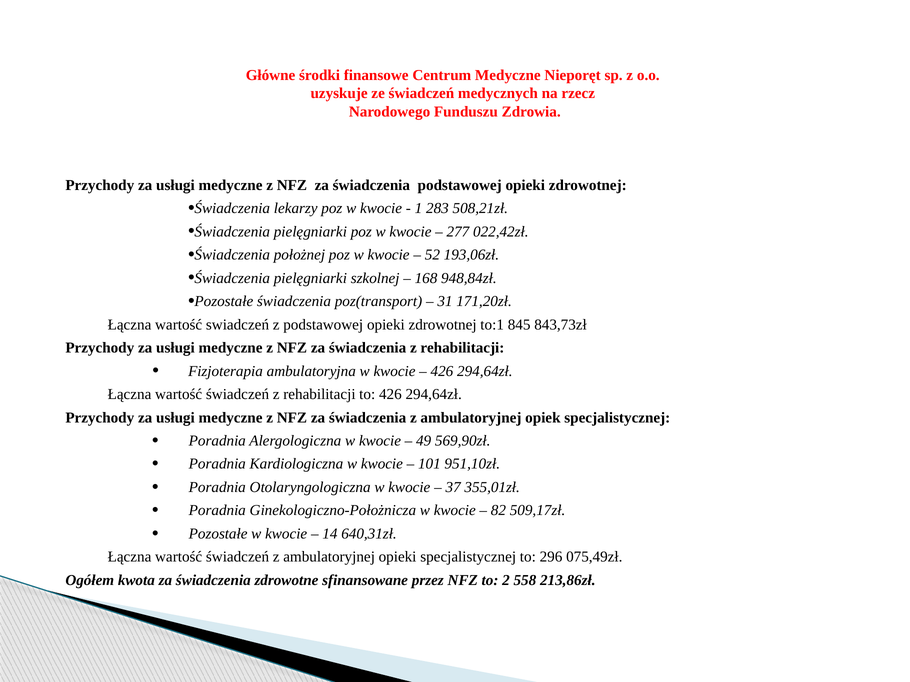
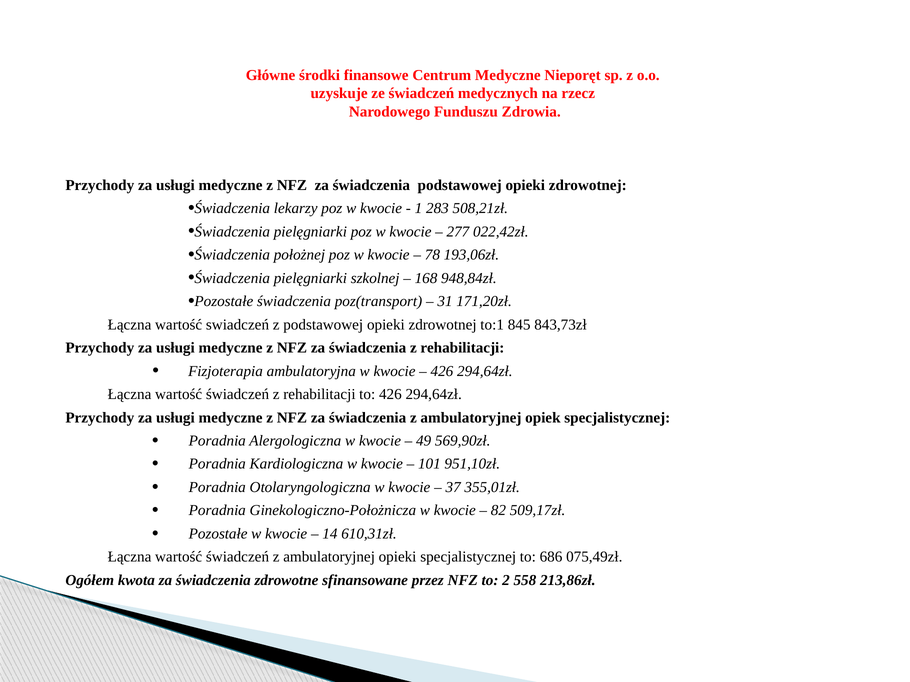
52: 52 -> 78
640,31zł: 640,31zł -> 610,31zł
296: 296 -> 686
